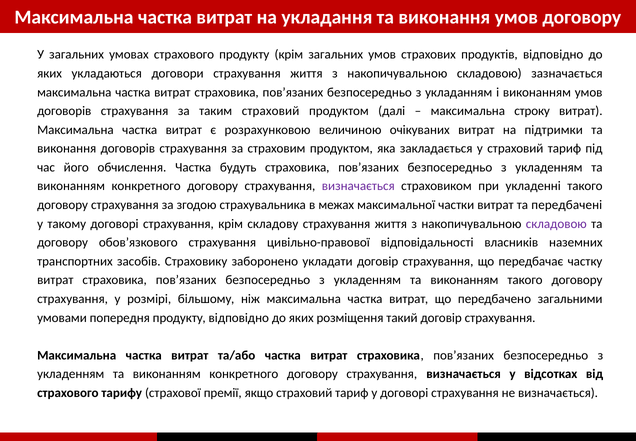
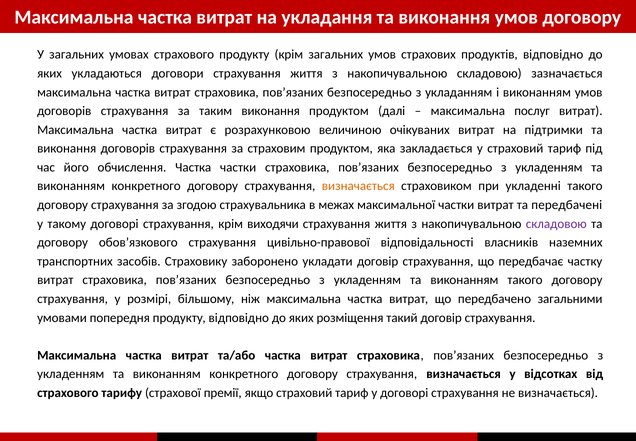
таким страховий: страховий -> виконання
строку: строку -> послуг
Частка будуть: будуть -> частки
визначається at (358, 186) colour: purple -> orange
складову: складову -> виходячи
